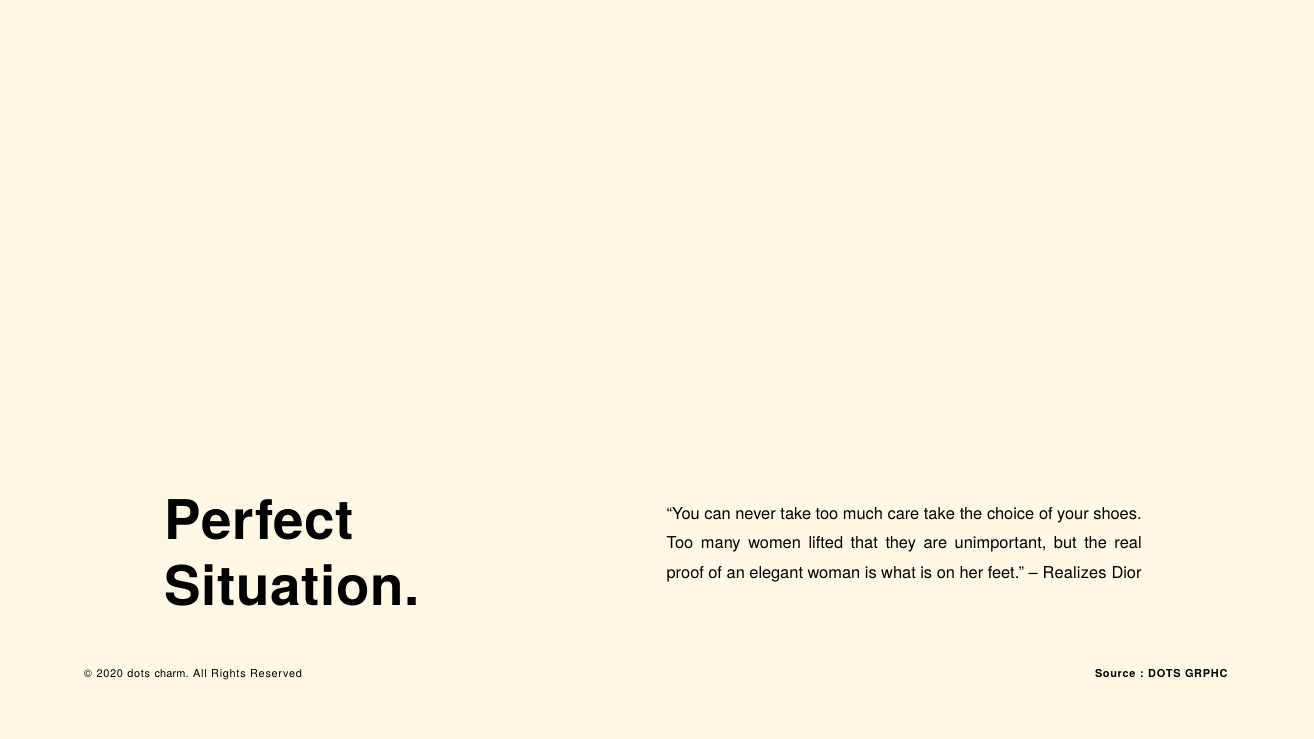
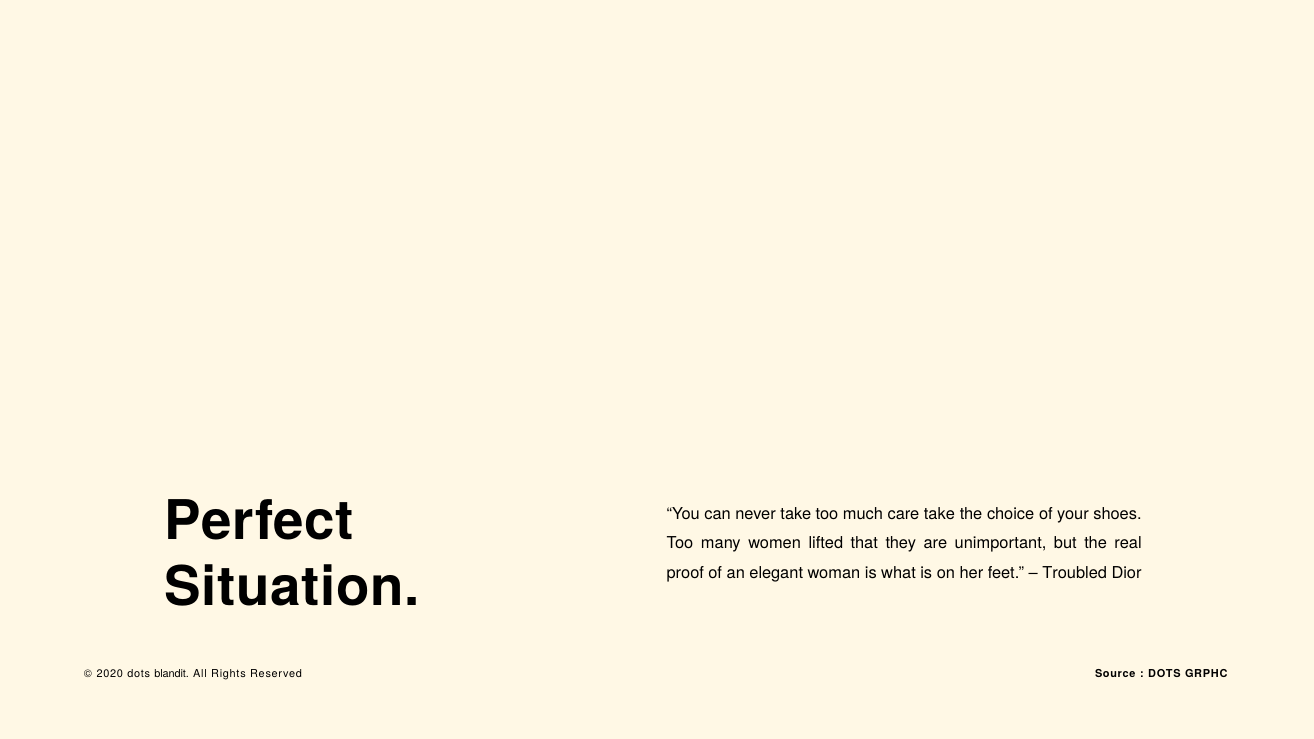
Realizes: Realizes -> Troubled
charm: charm -> blandit
